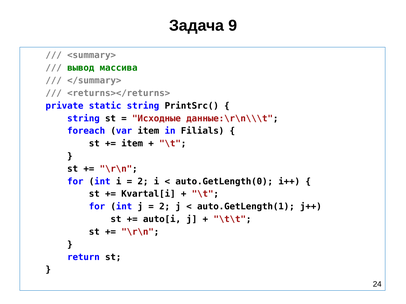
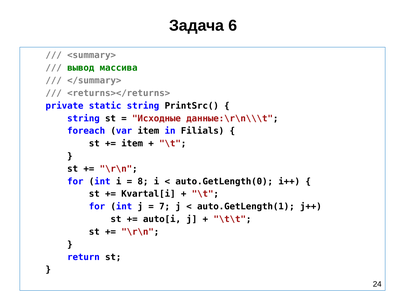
9: 9 -> 6
2 at (143, 182): 2 -> 8
2 at (165, 207): 2 -> 7
